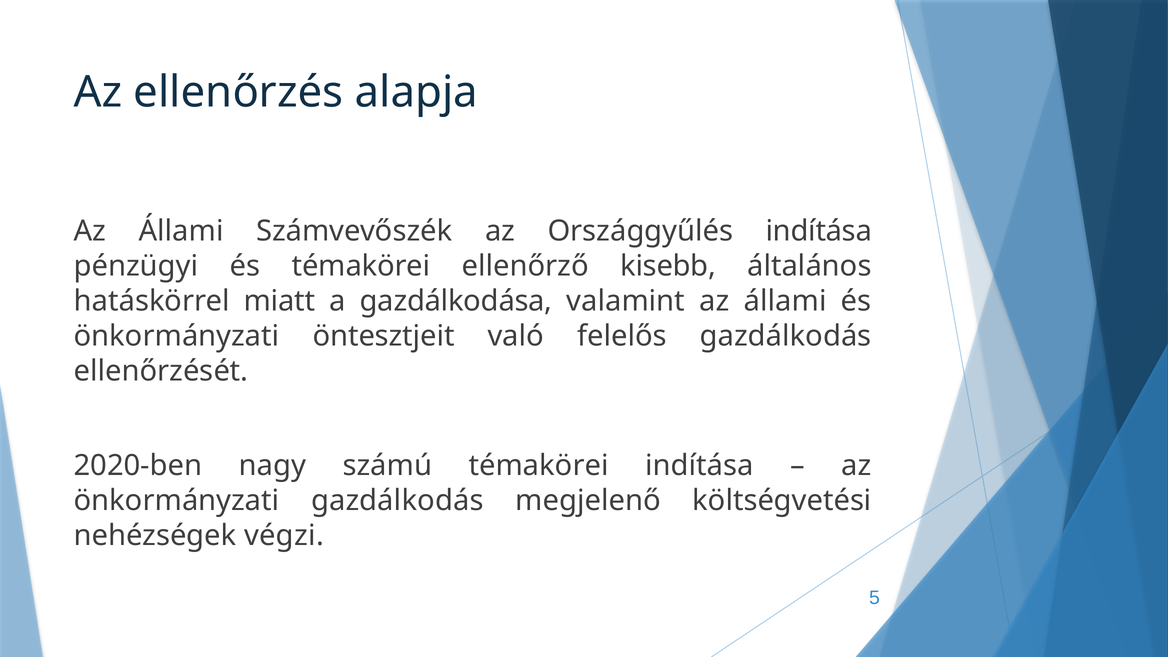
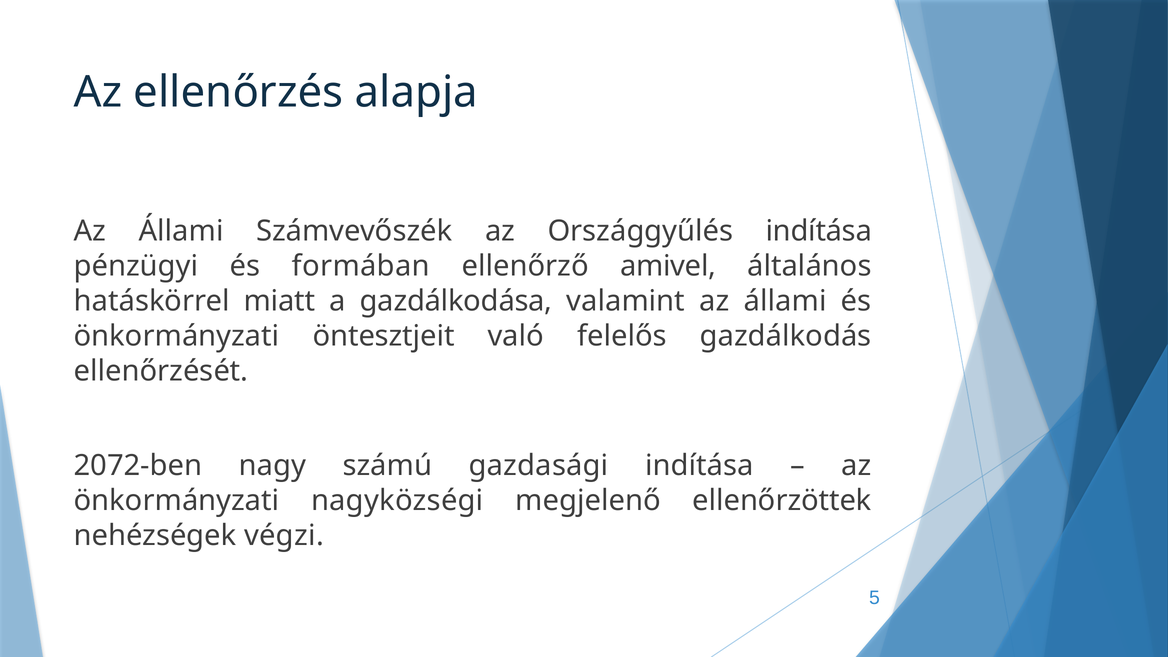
és témakörei: témakörei -> formában
kisebb: kisebb -> amivel
2020-ben: 2020-ben -> 2072-ben
számú témakörei: témakörei -> gazdasági
önkormányzati gazdálkodás: gazdálkodás -> nagyközségi
költségvetési: költségvetési -> ellenőrzöttek
